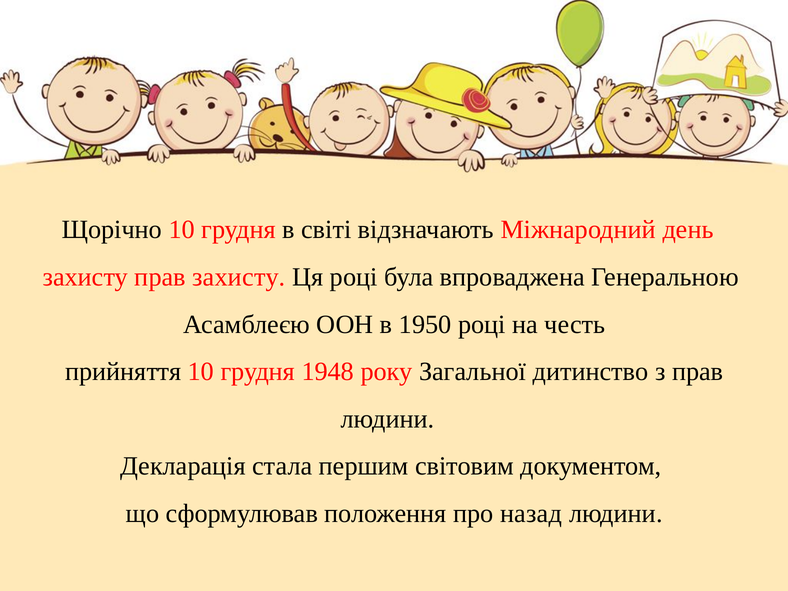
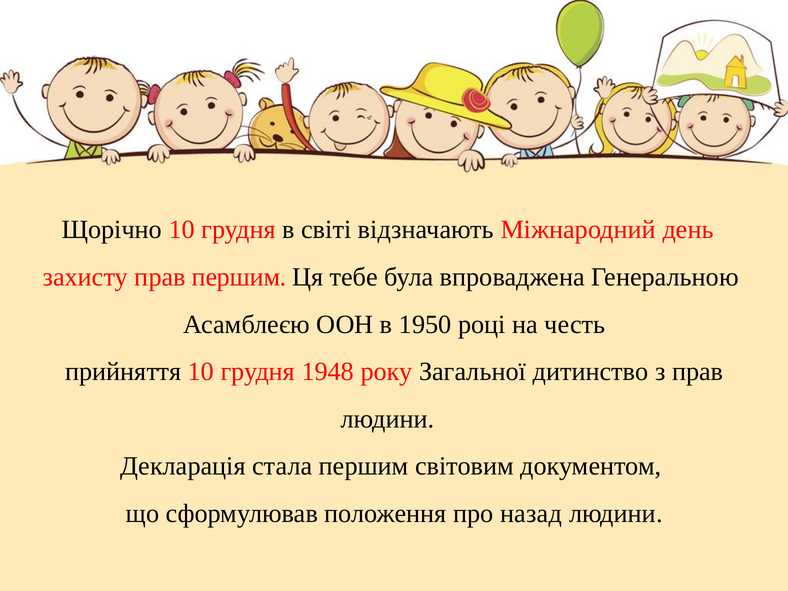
прав захисту: захисту -> першим
Ця році: році -> тебе
